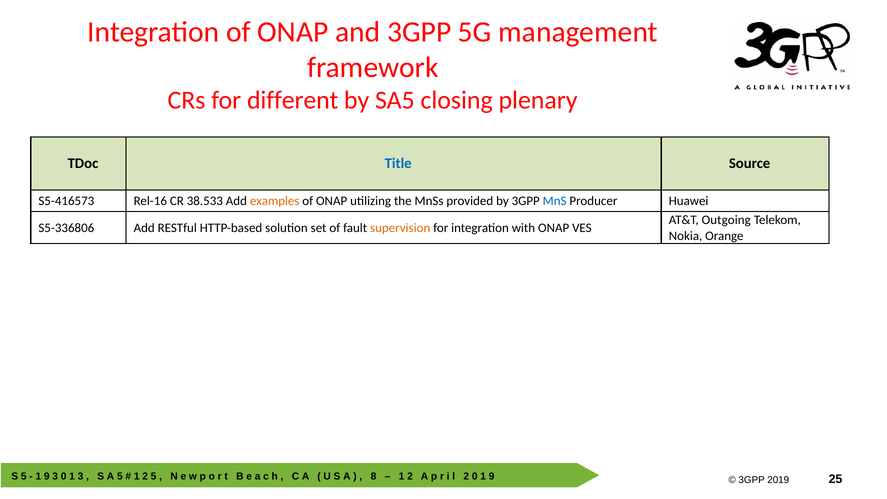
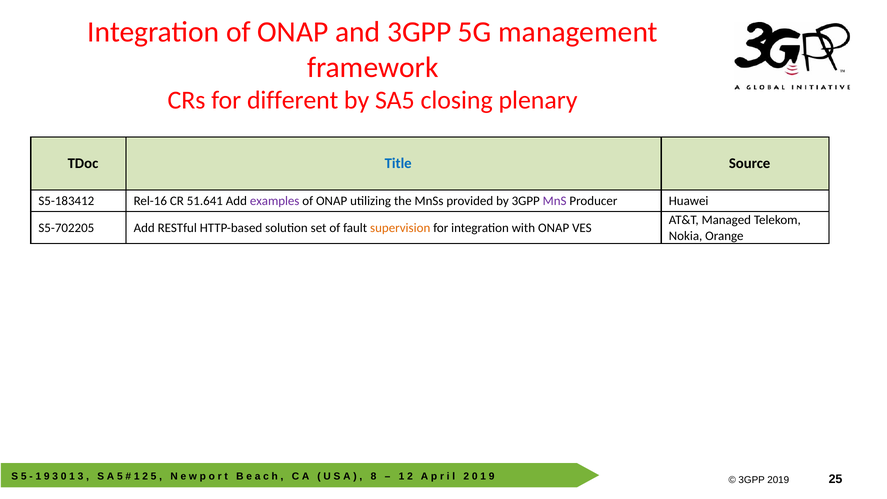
S5-416573: S5-416573 -> S5-183412
38.533: 38.533 -> 51.641
examples colour: orange -> purple
MnS colour: blue -> purple
Outgoing: Outgoing -> Managed
S5-336806: S5-336806 -> S5-702205
